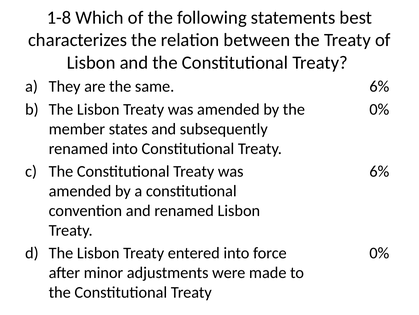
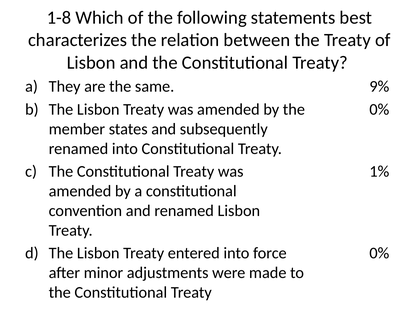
6% at (379, 86): 6% -> 9%
6% at (379, 171): 6% -> 1%
